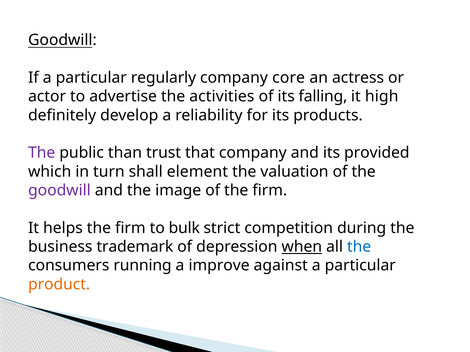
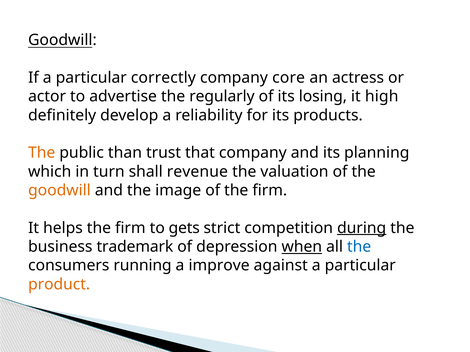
regularly: regularly -> correctly
activities: activities -> regularly
falling: falling -> losing
The at (42, 153) colour: purple -> orange
provided: provided -> planning
element: element -> revenue
goodwill at (59, 191) colour: purple -> orange
bulk: bulk -> gets
during underline: none -> present
